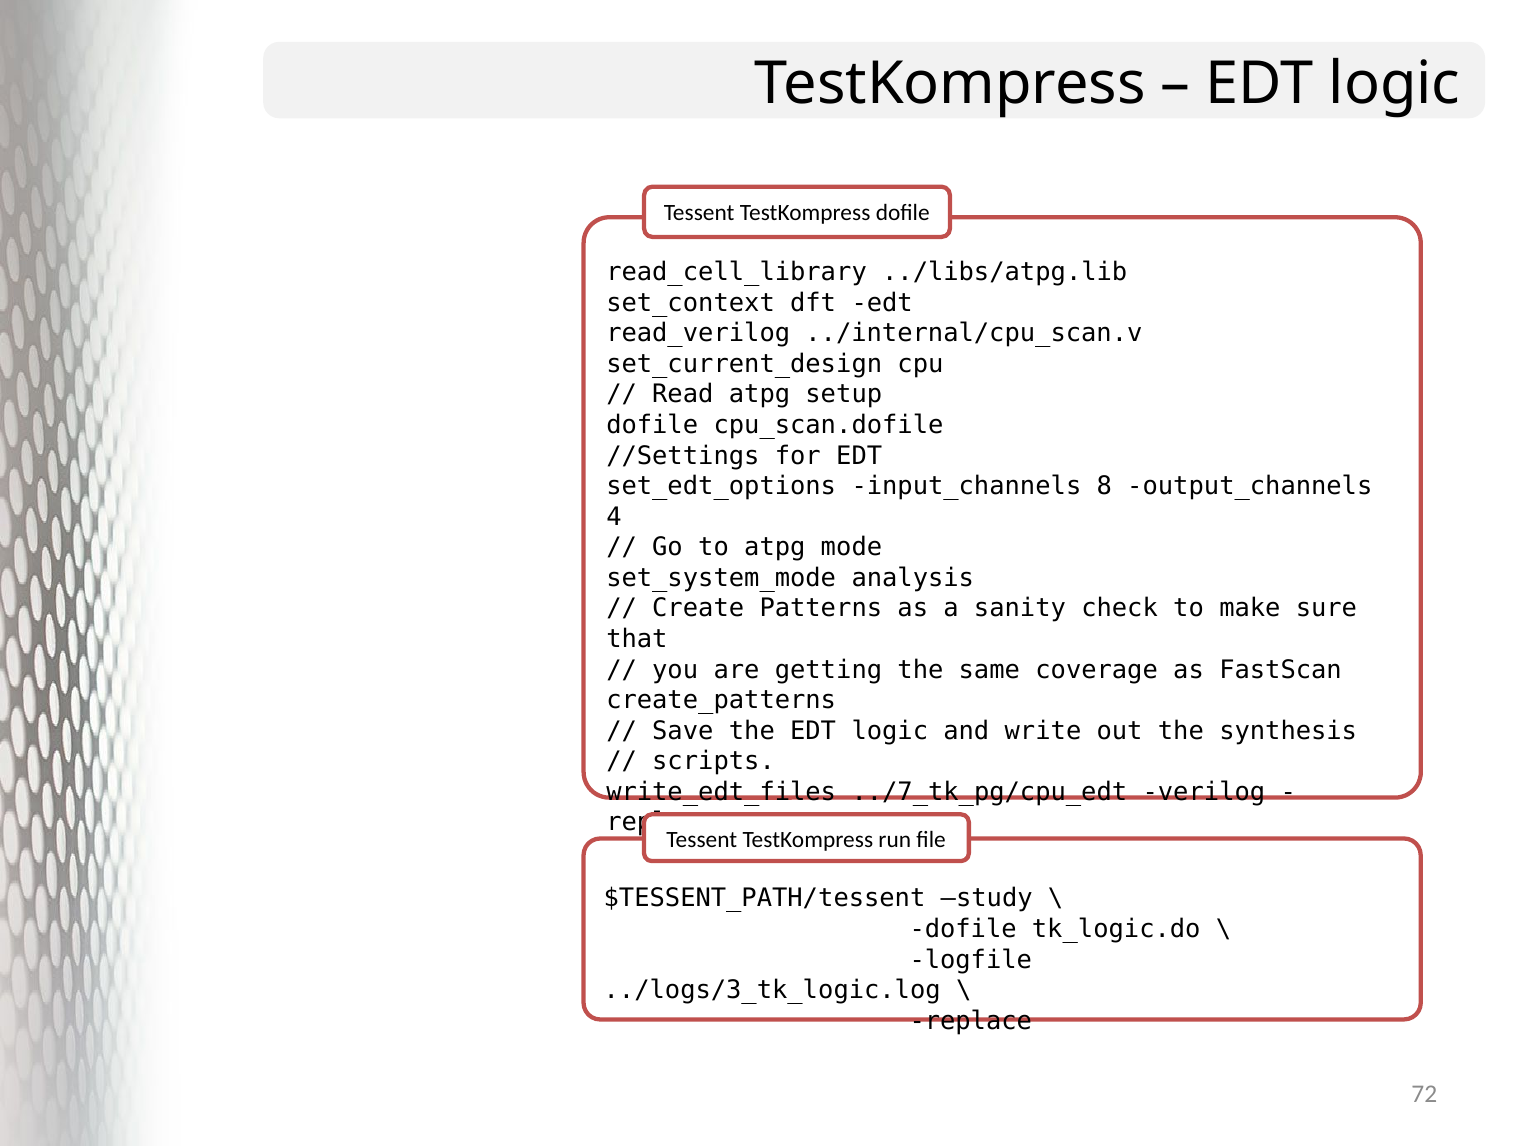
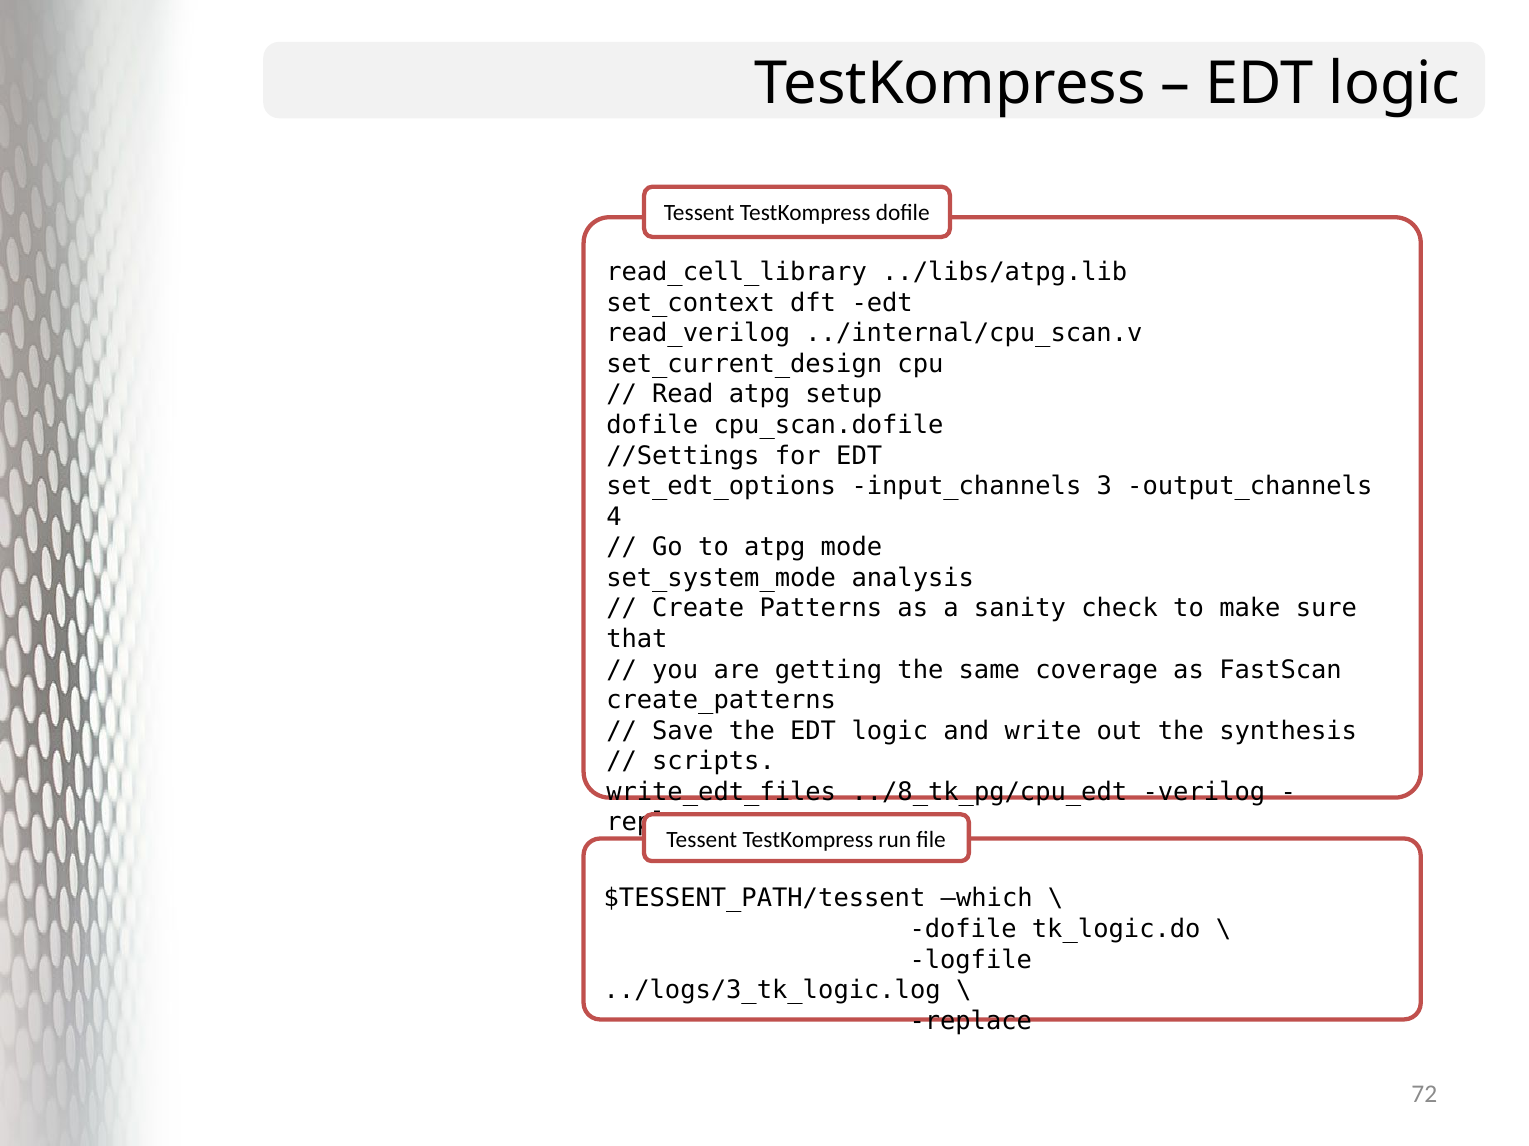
8: 8 -> 3
../7_tk_pg/cpu_edt: ../7_tk_pg/cpu_edt -> ../8_tk_pg/cpu_edt
study: study -> which
